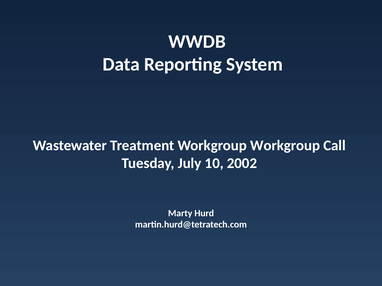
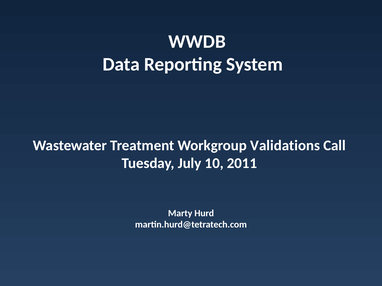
Workgroup Workgroup: Workgroup -> Validations
2002: 2002 -> 2011
